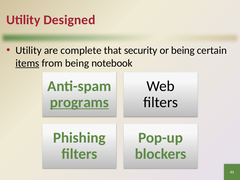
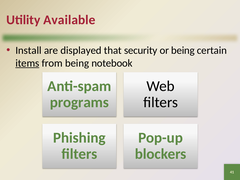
Designed: Designed -> Available
Utility at (29, 50): Utility -> Install
complete: complete -> displayed
programs underline: present -> none
